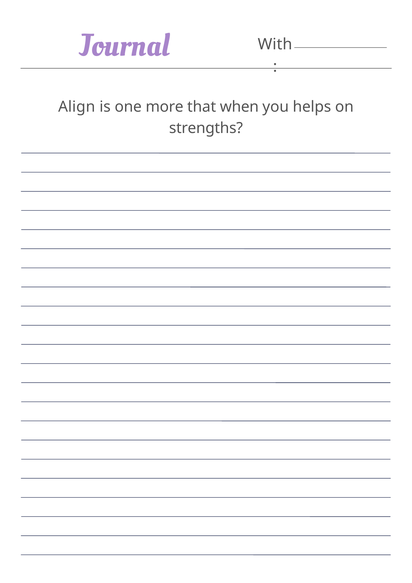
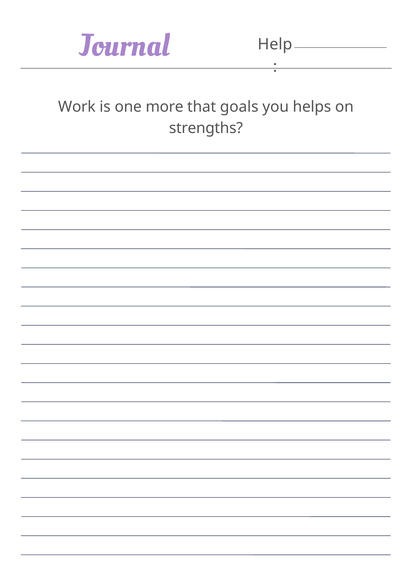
With: With -> Help
Align: Align -> Work
when: when -> goals
